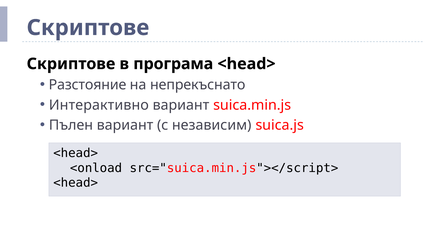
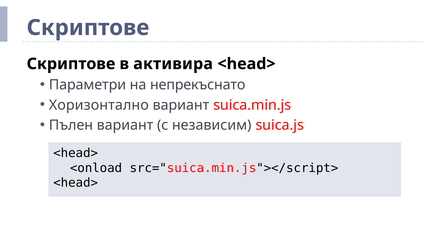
програма: програма -> активира
Разстояние: Разстояние -> Параметри
Интерактивно: Интерактивно -> Хоризонтално
